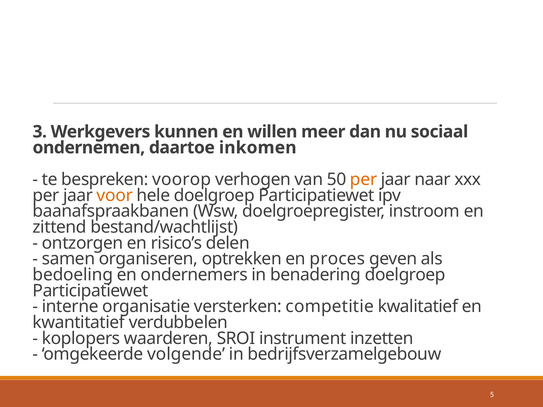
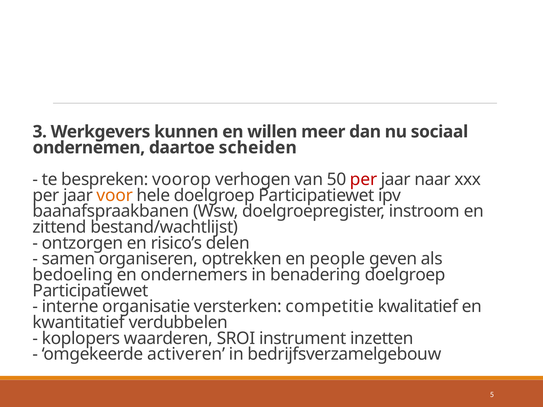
inkomen: inkomen -> scheiden
per at (364, 180) colour: orange -> red
proces: proces -> people
volgende: volgende -> activeren
